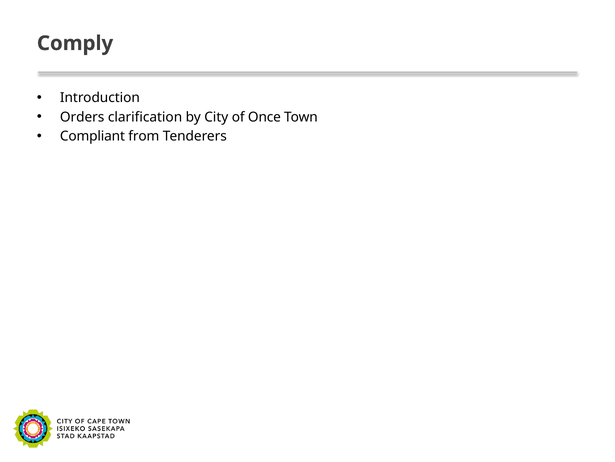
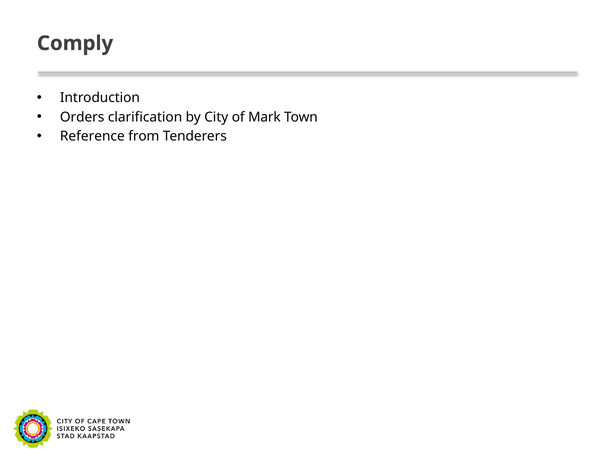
Once: Once -> Mark
Compliant: Compliant -> Reference
